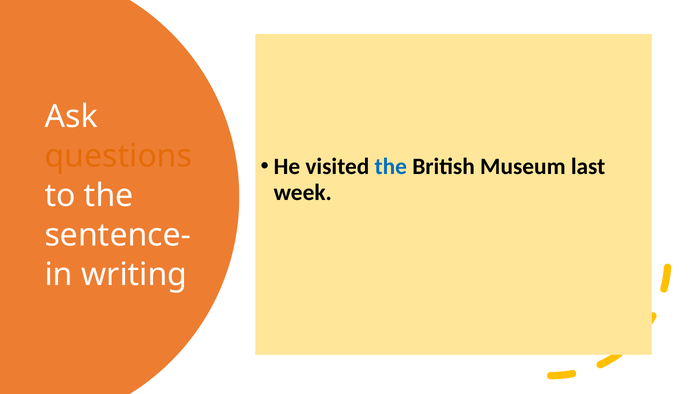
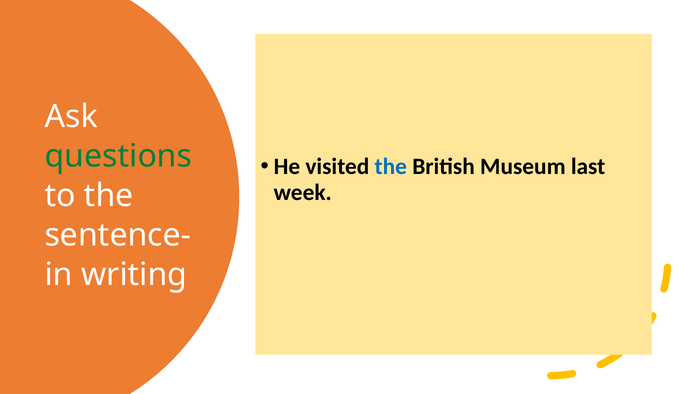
questions colour: orange -> green
